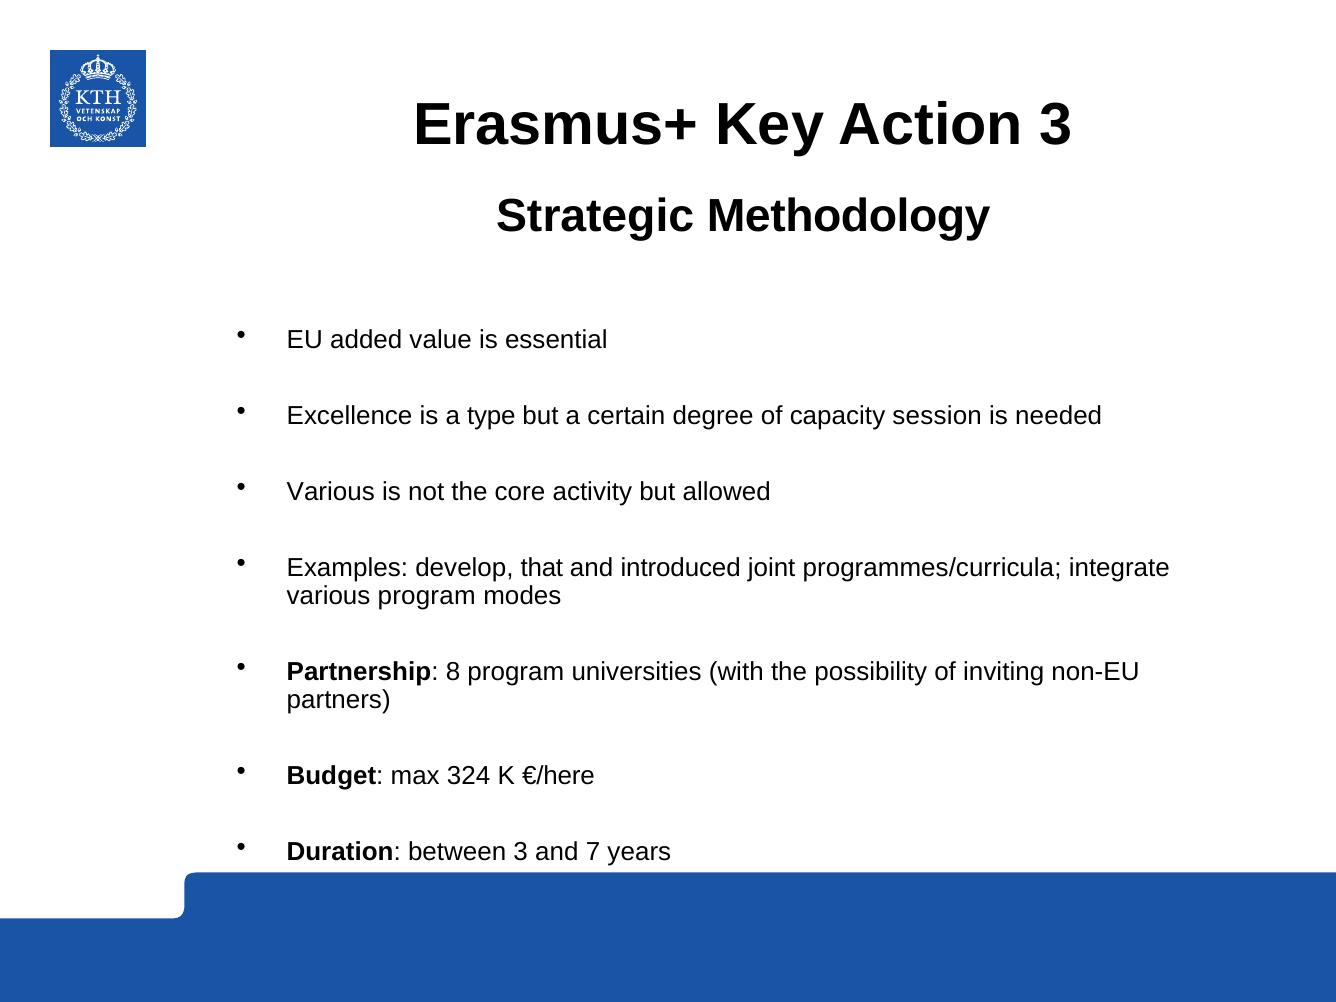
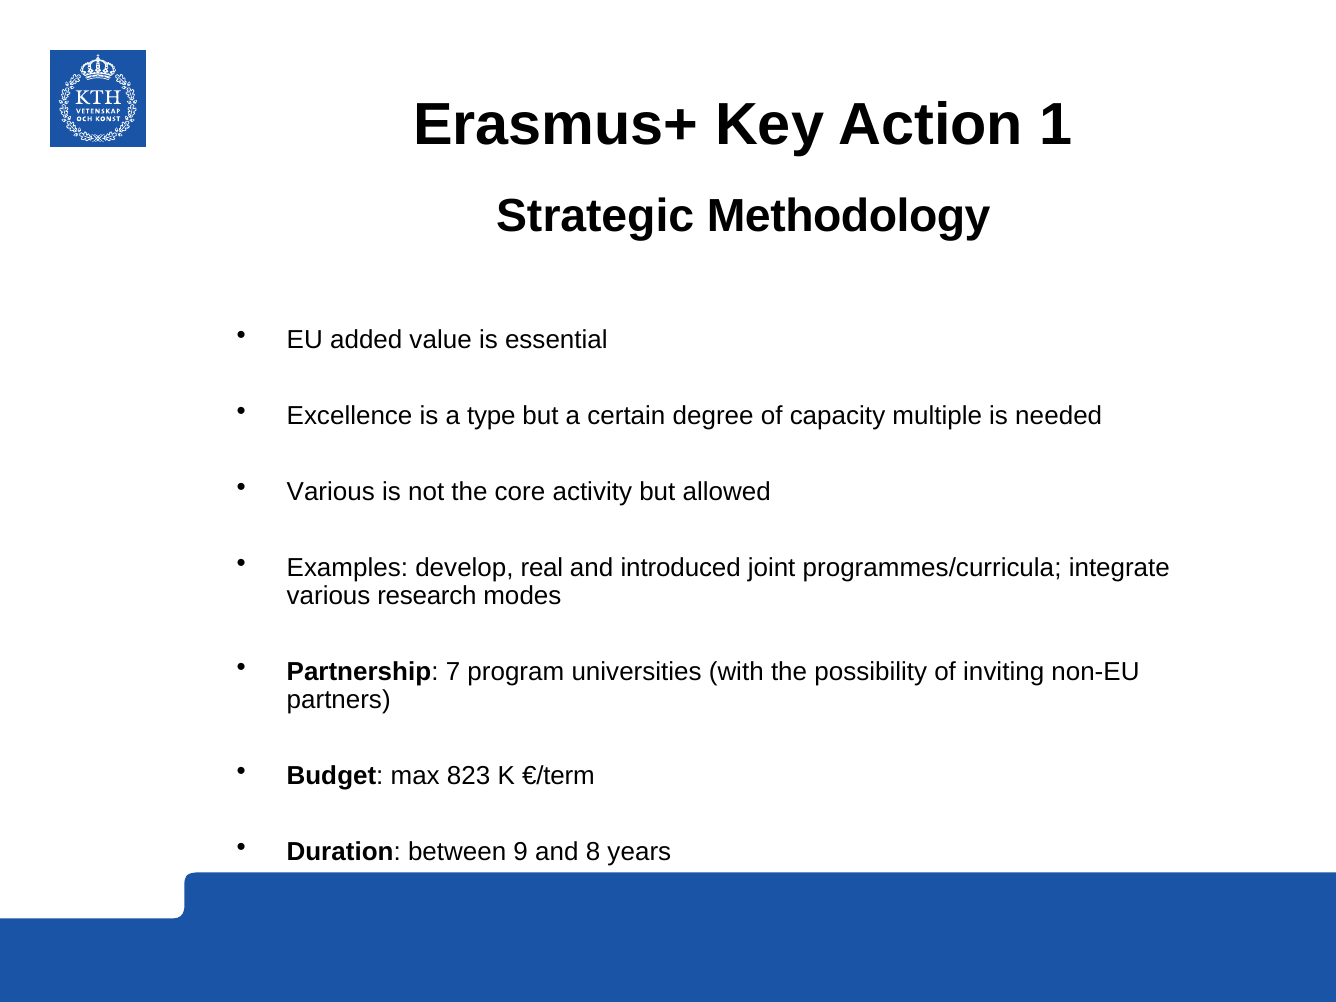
Action 3: 3 -> 1
session: session -> multiple
that: that -> real
various program: program -> research
8: 8 -> 7
324: 324 -> 823
€/here: €/here -> €/term
between 3: 3 -> 9
7: 7 -> 8
